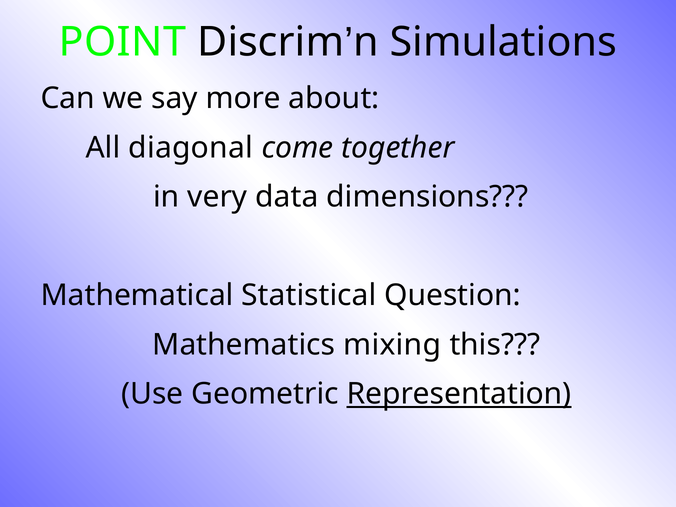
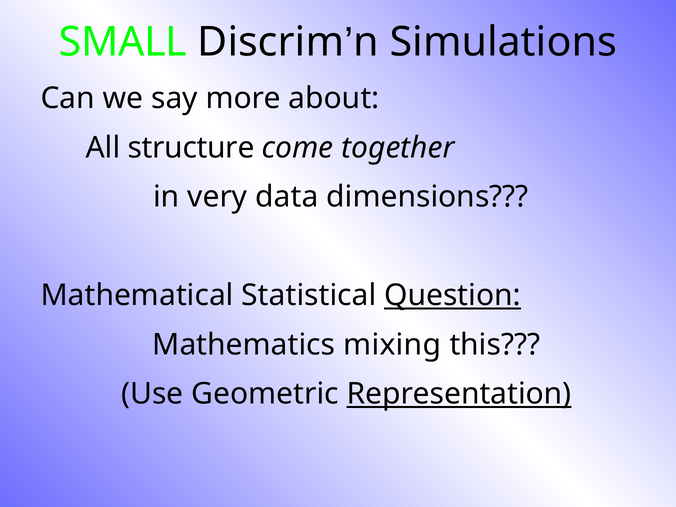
POINT: POINT -> SMALL
diagonal: diagonal -> structure
Question underline: none -> present
